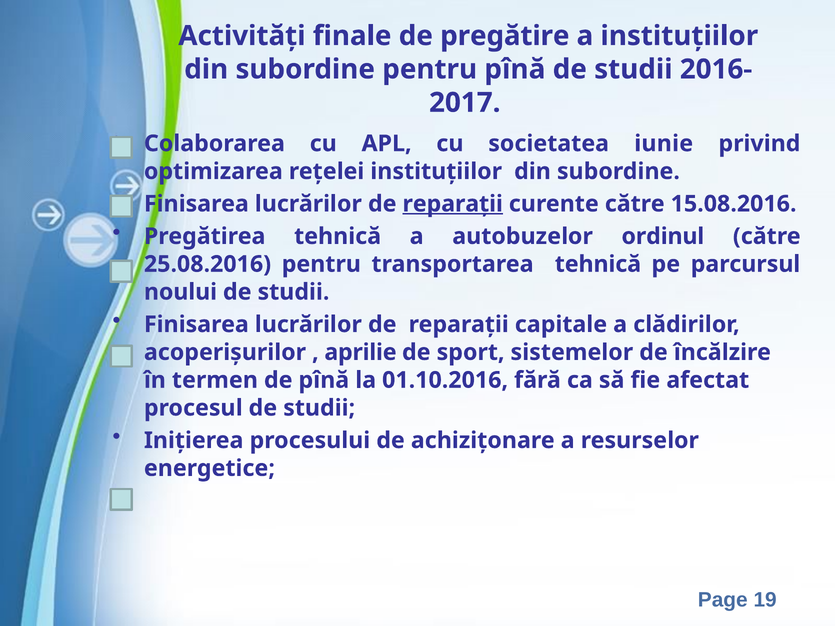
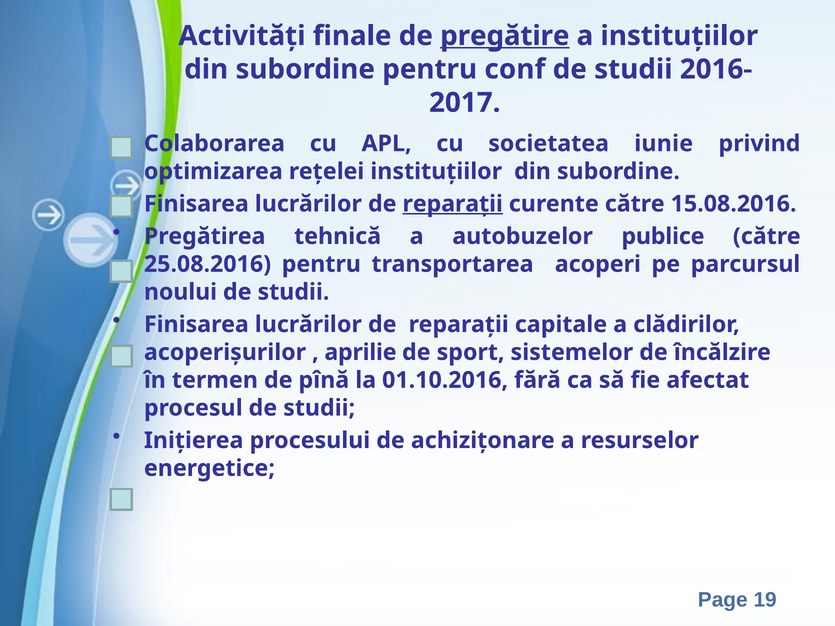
pregătire underline: none -> present
pentru pînă: pînă -> conf
ordinul: ordinul -> publice
transportarea tehnică: tehnică -> acoperi
